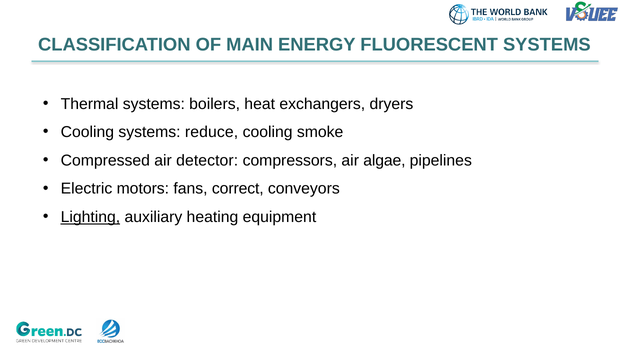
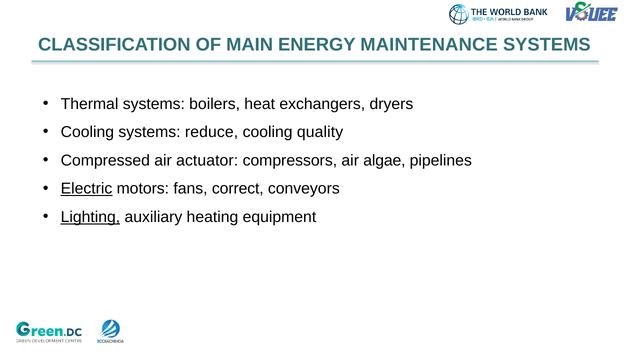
FLUORESCENT: FLUORESCENT -> MAINTENANCE
smoke: smoke -> quality
detector: detector -> actuator
Electric underline: none -> present
